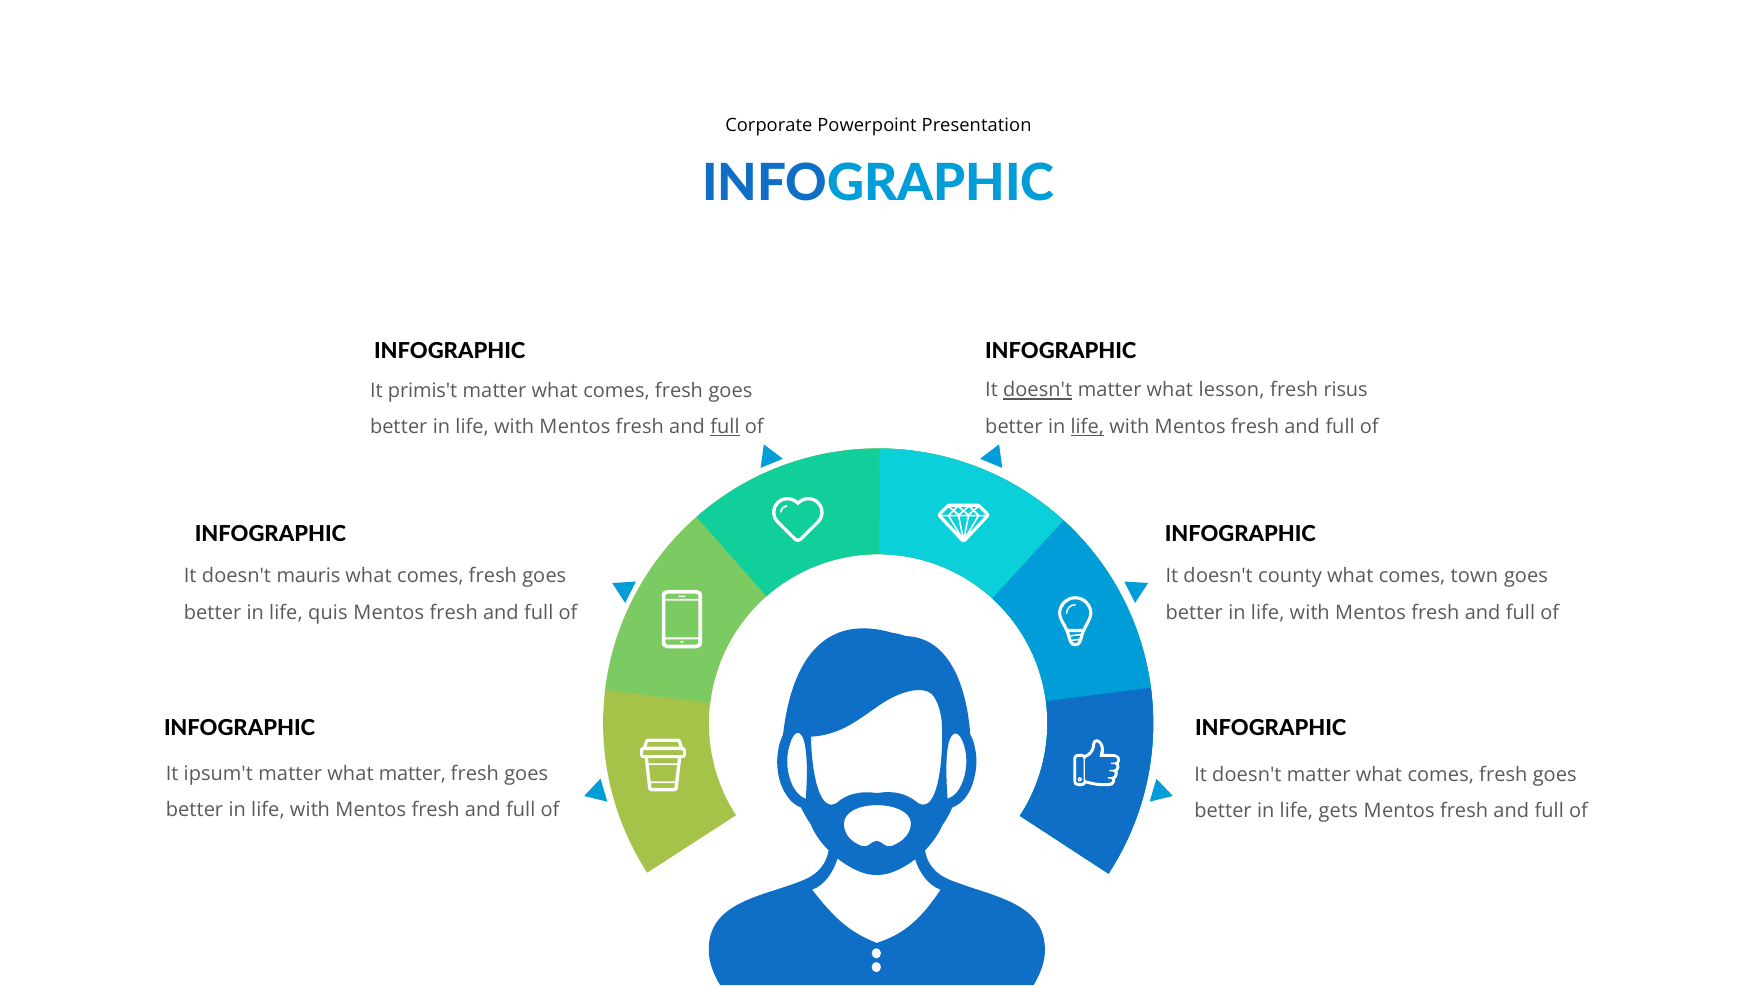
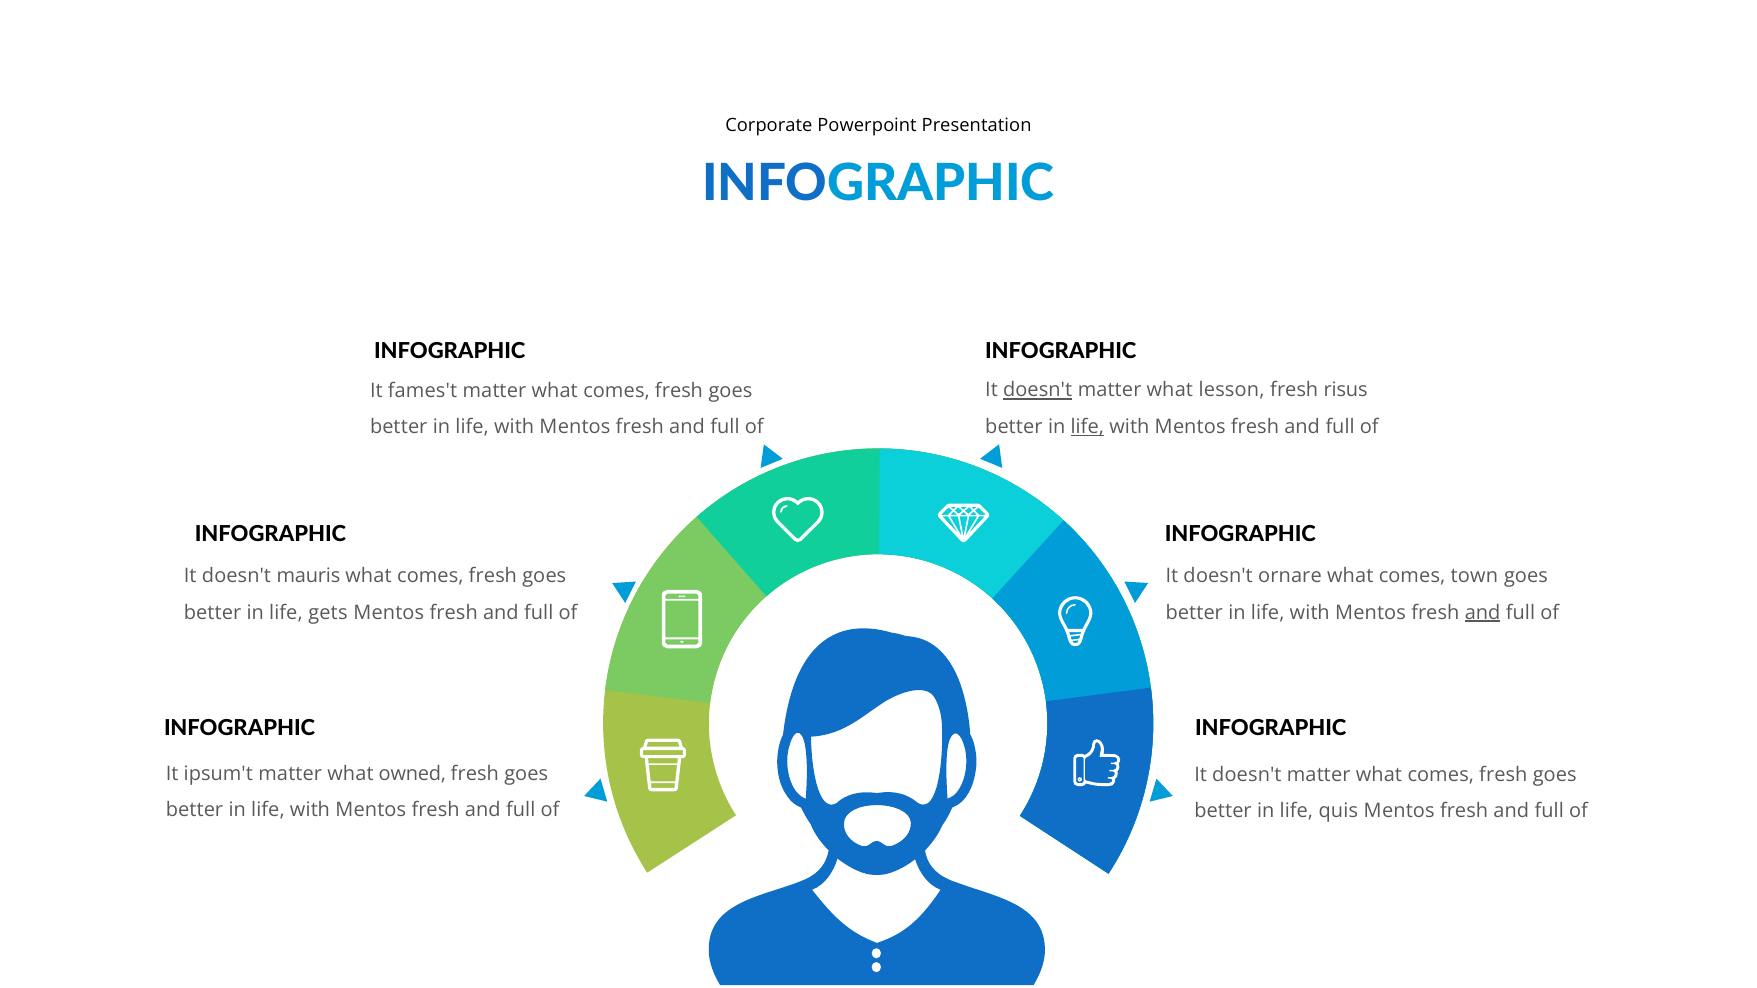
primis't: primis't -> fames't
full at (725, 427) underline: present -> none
county: county -> ornare
quis: quis -> gets
and at (1483, 613) underline: none -> present
what matter: matter -> owned
gets: gets -> quis
